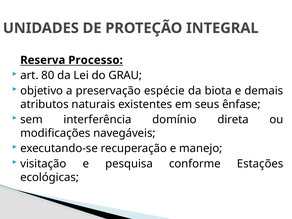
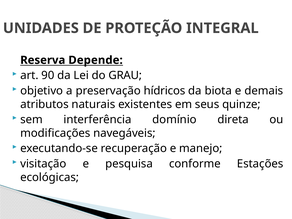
Processo: Processo -> Depende
80: 80 -> 90
espécie: espécie -> hídricos
ênfase: ênfase -> quinze
